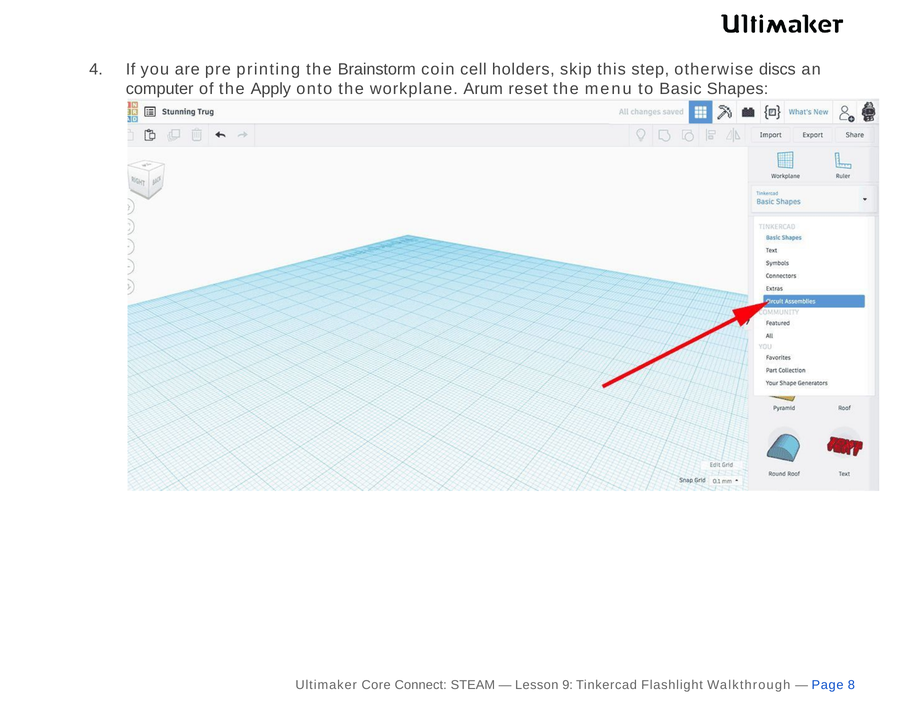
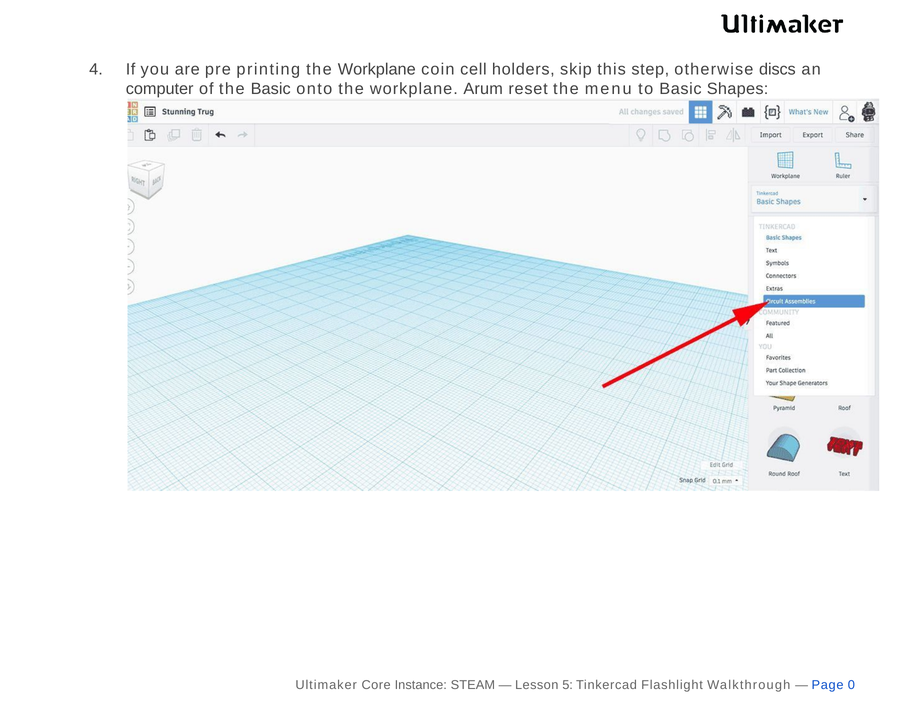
printing the Brainstorm: Brainstorm -> Workplane
the Apply: Apply -> Basic
Connect: Connect -> Instance
9: 9 -> 5
8: 8 -> 0
